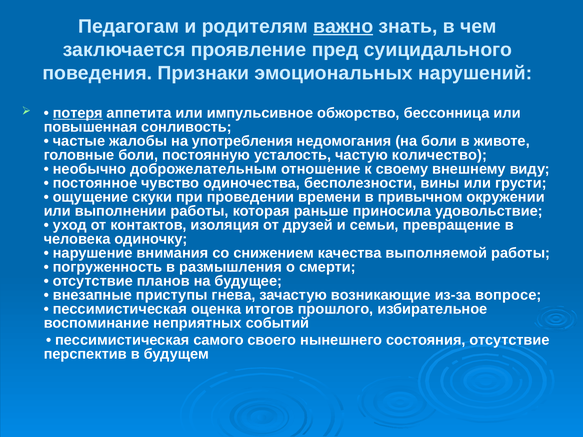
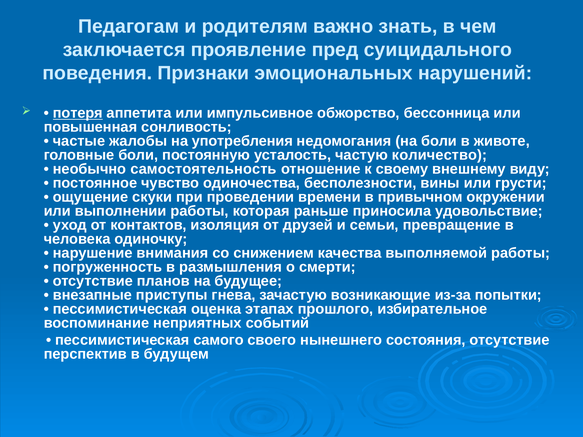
важно underline: present -> none
доброжелательным: доброжелательным -> самостоятельность
вопросе: вопросе -> попытки
итогов: итогов -> этапах
